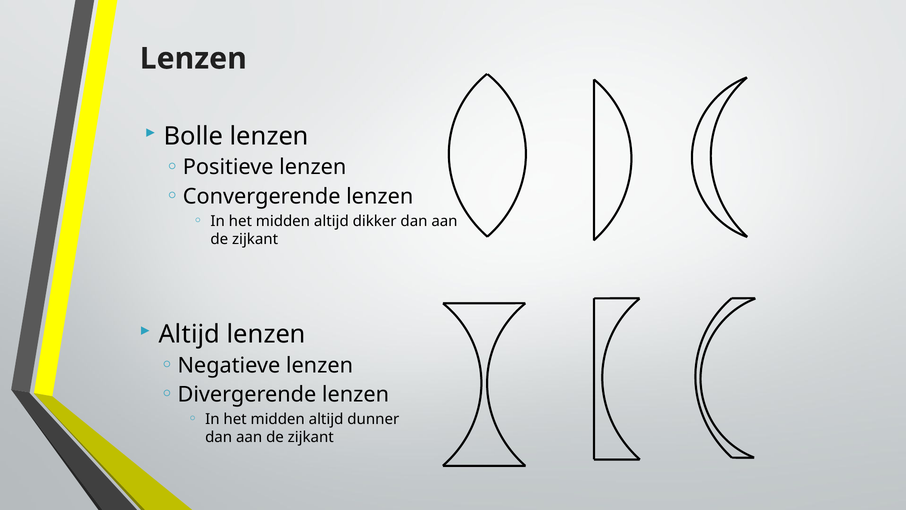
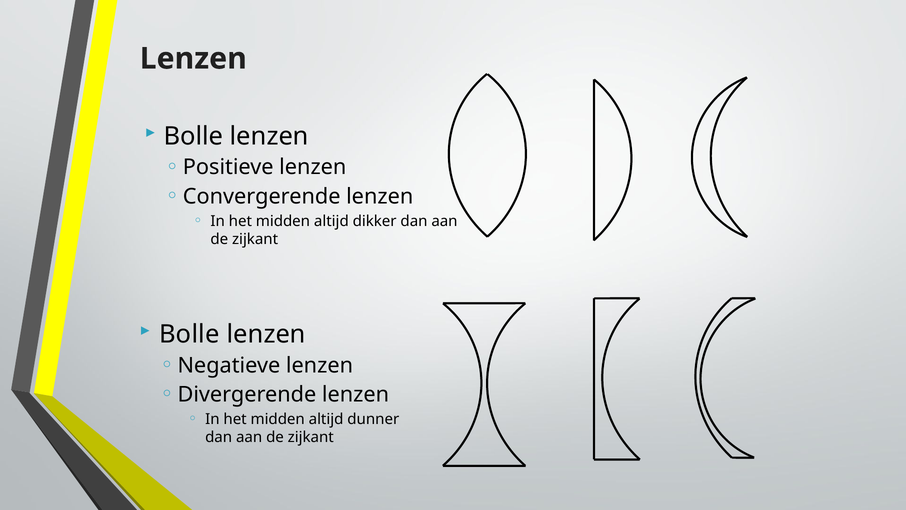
Altijd at (189, 334): Altijd -> Bolle
